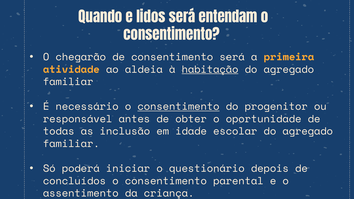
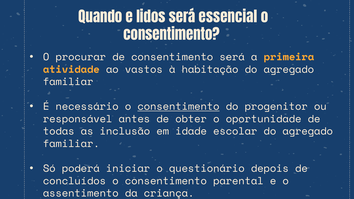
entendam: entendam -> essencial
chegarão: chegarão -> procurar
aldeia: aldeia -> vastos
habitação underline: present -> none
